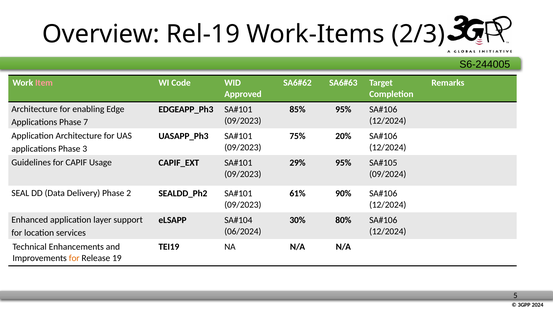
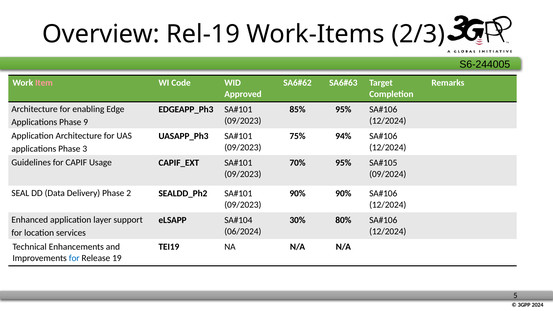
7: 7 -> 9
20%: 20% -> 94%
29%: 29% -> 70%
61% at (297, 194): 61% -> 90%
for at (74, 258) colour: orange -> blue
